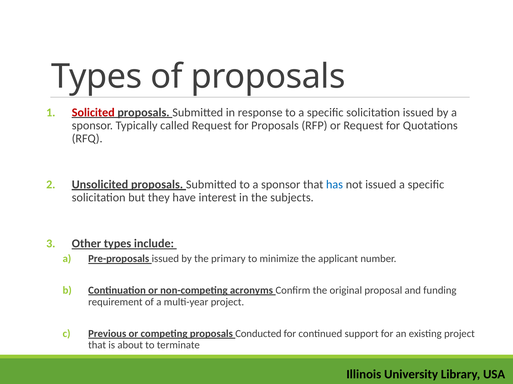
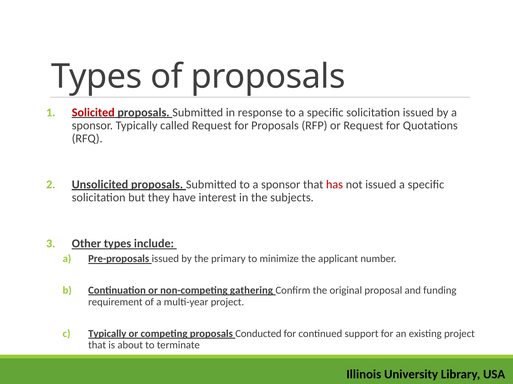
has colour: blue -> red
acronyms: acronyms -> gathering
Previous at (107, 334): Previous -> Typically
